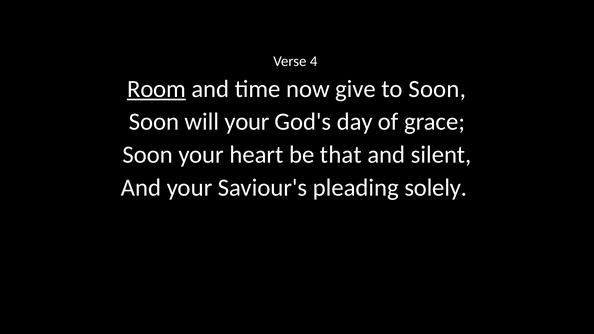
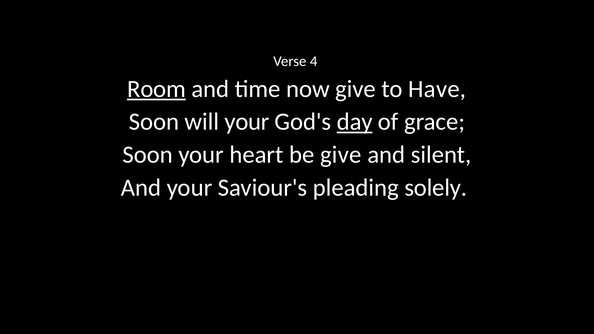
to Soon: Soon -> Have
day underline: none -> present
be that: that -> give
